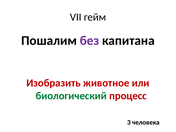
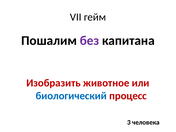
биологический colour: green -> blue
